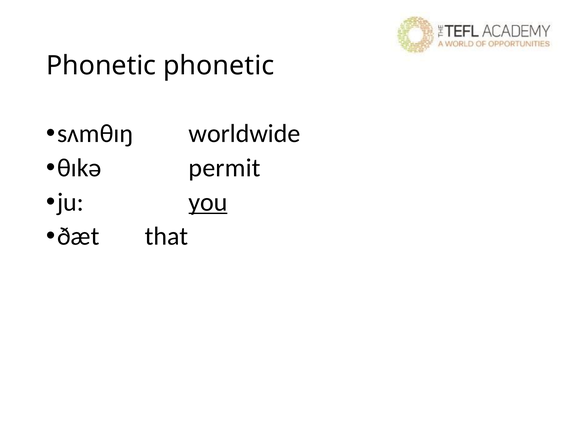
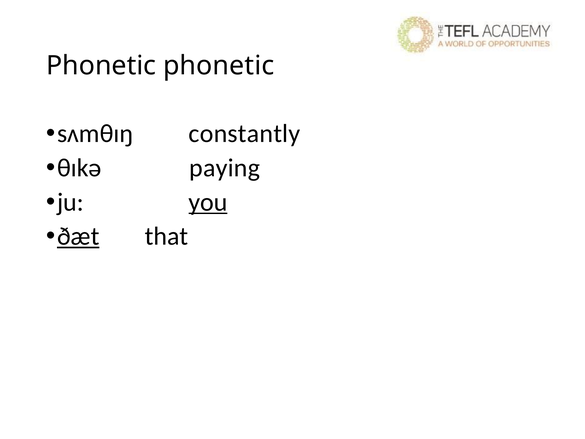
worldwide: worldwide -> constantly
permit: permit -> paying
ðæt underline: none -> present
